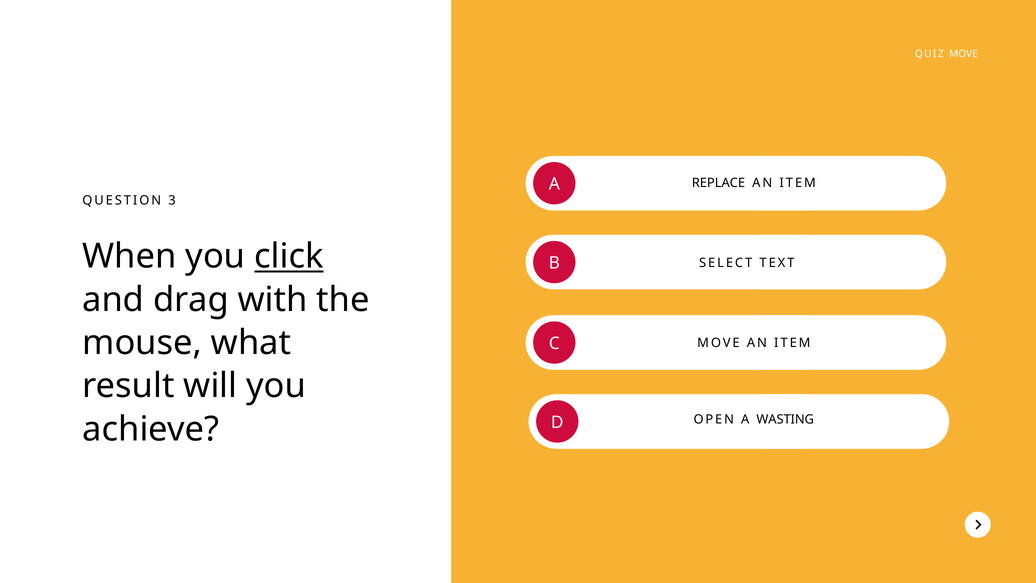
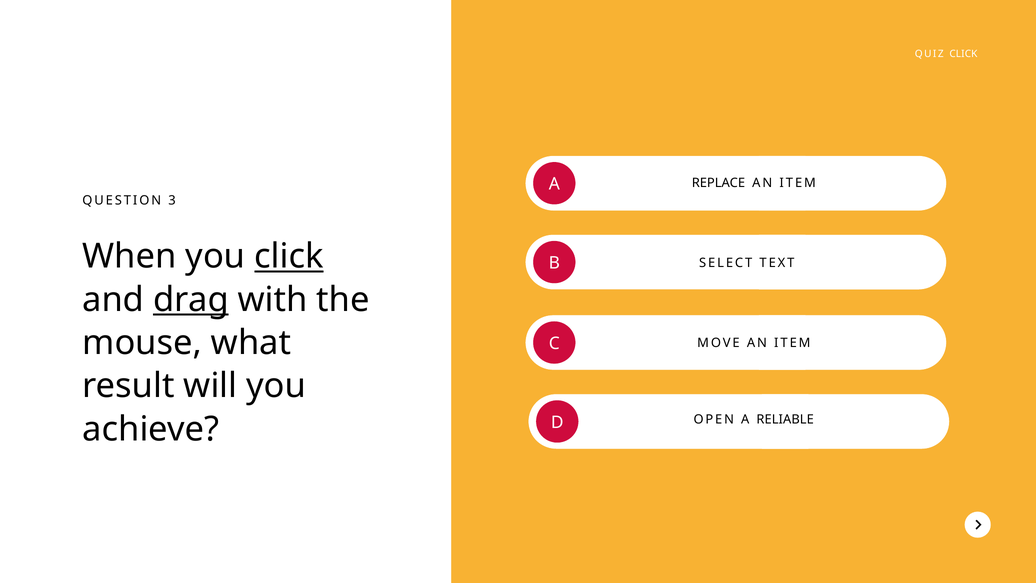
QUIZ MOVE: MOVE -> CLICK
drag underline: none -> present
WASTING: WASTING -> RELIABLE
